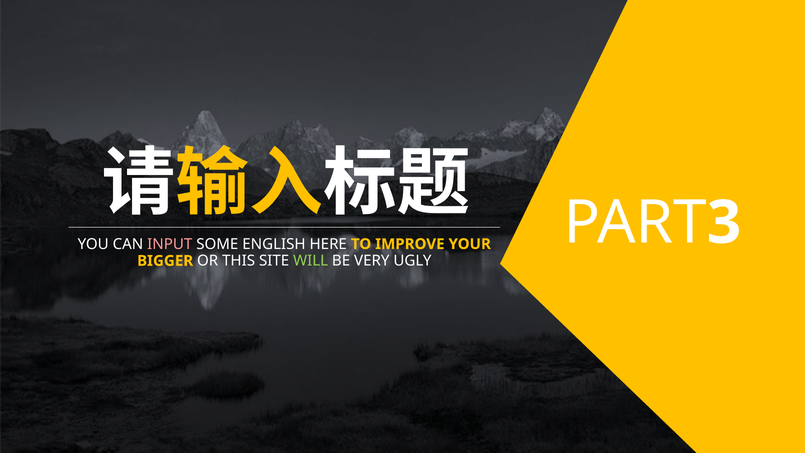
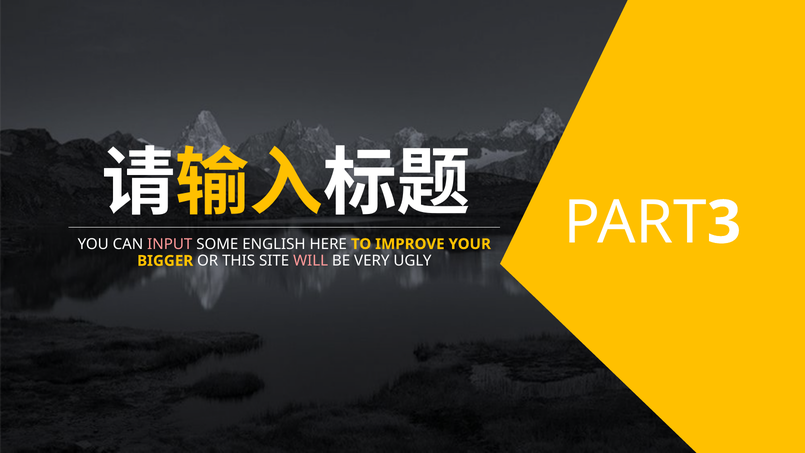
WILL colour: light green -> pink
